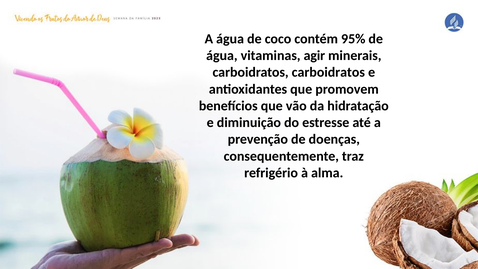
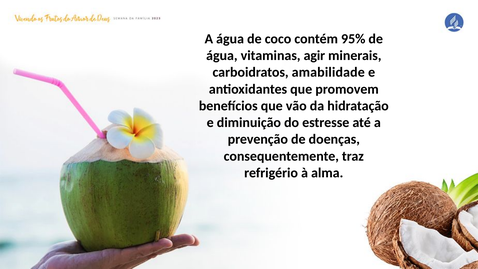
carboidratos carboidratos: carboidratos -> amabilidade
